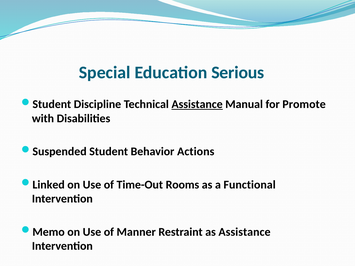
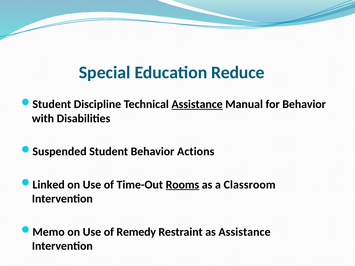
Serious: Serious -> Reduce
for Promote: Promote -> Behavior
Rooms underline: none -> present
Functional: Functional -> Classroom
Manner: Manner -> Remedy
